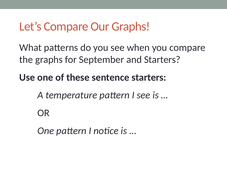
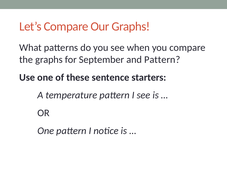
and Starters: Starters -> Pattern
